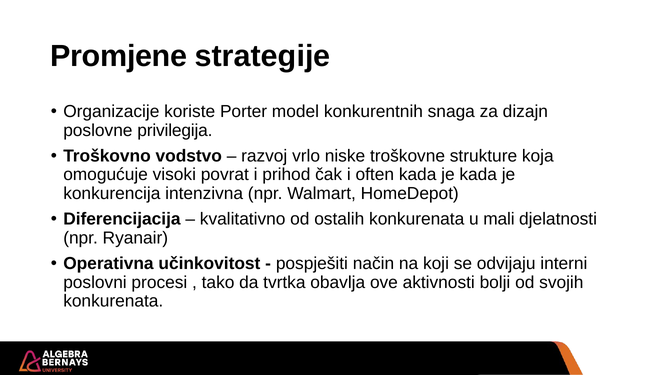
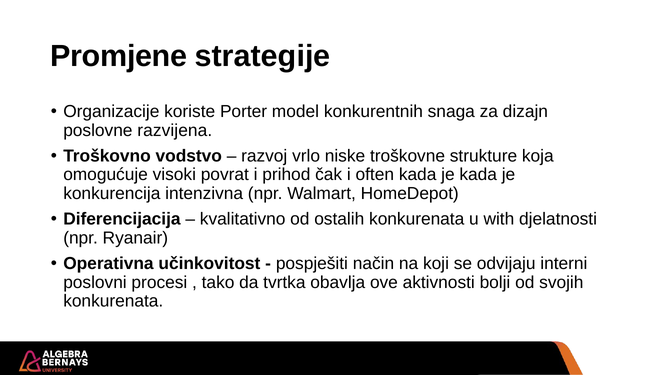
privilegija: privilegija -> razvijena
mali: mali -> with
